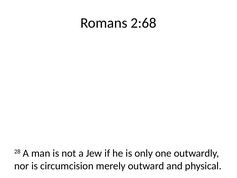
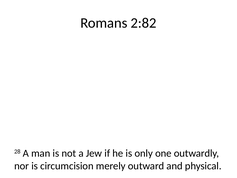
2:68: 2:68 -> 2:82
